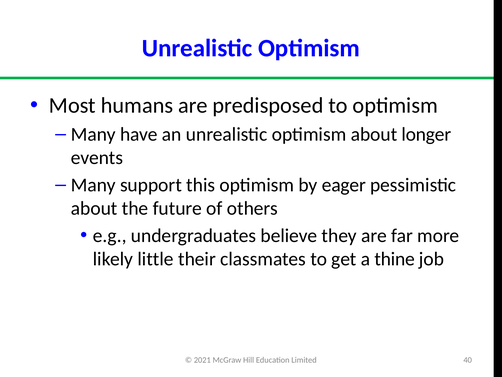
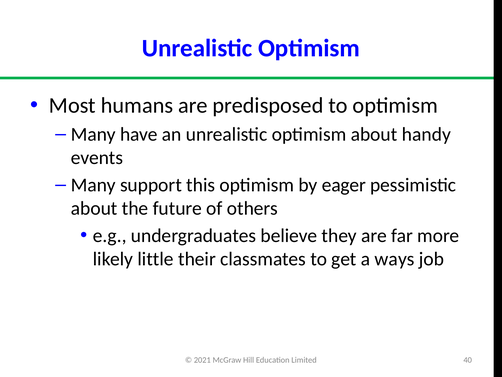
longer: longer -> handy
thine: thine -> ways
